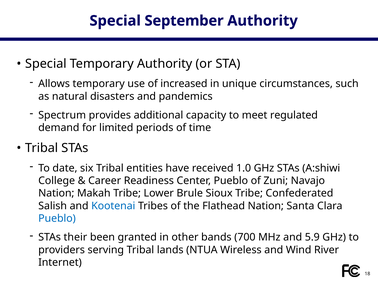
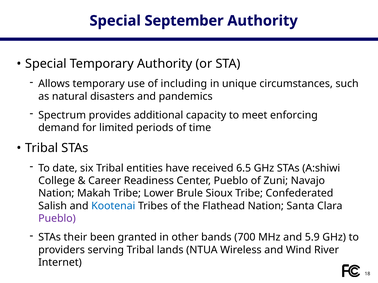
increased: increased -> including
regulated: regulated -> enforcing
1.0: 1.0 -> 6.5
Pueblo at (57, 219) colour: blue -> purple
